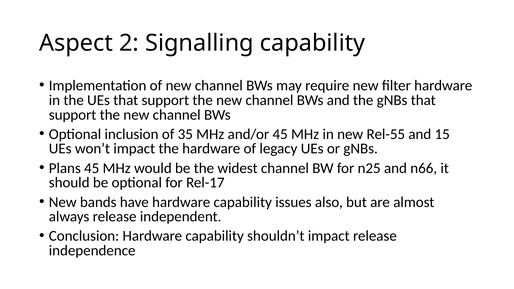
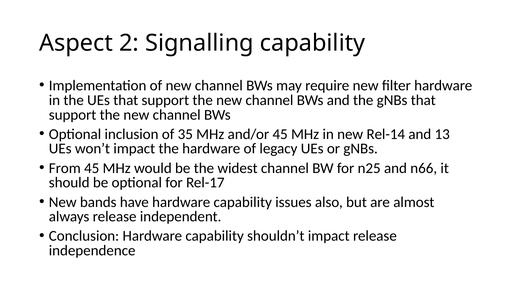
Rel-55: Rel-55 -> Rel-14
15: 15 -> 13
Plans: Plans -> From
